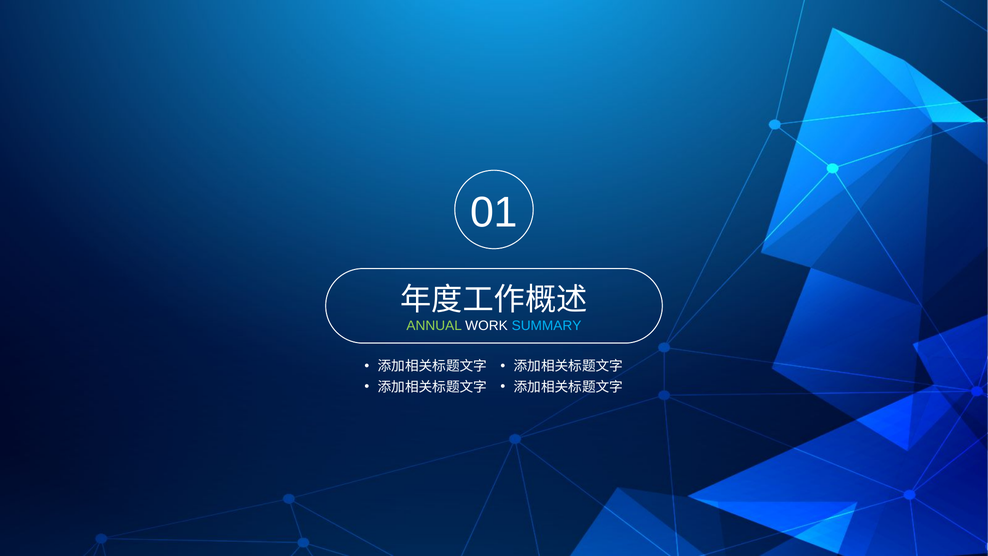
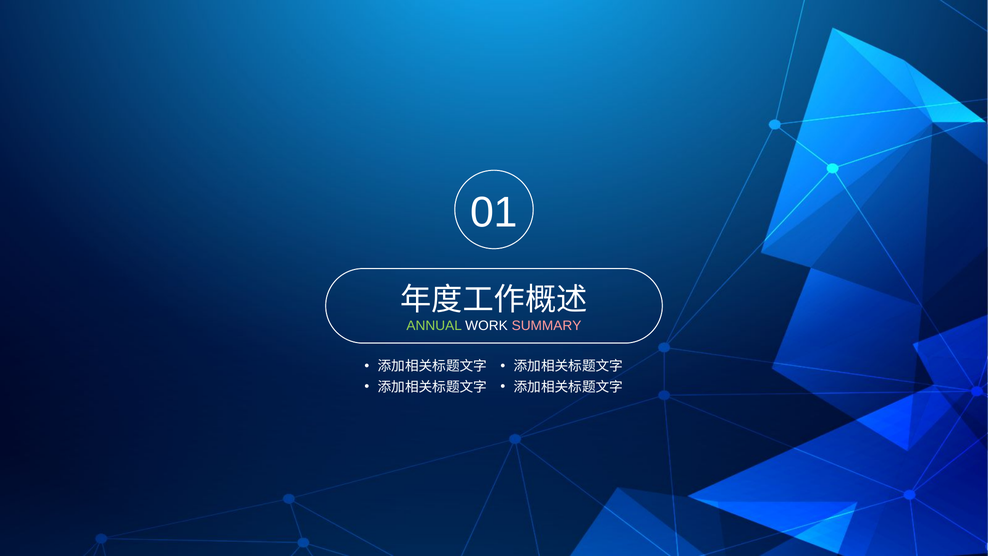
SUMMARY colour: light blue -> pink
